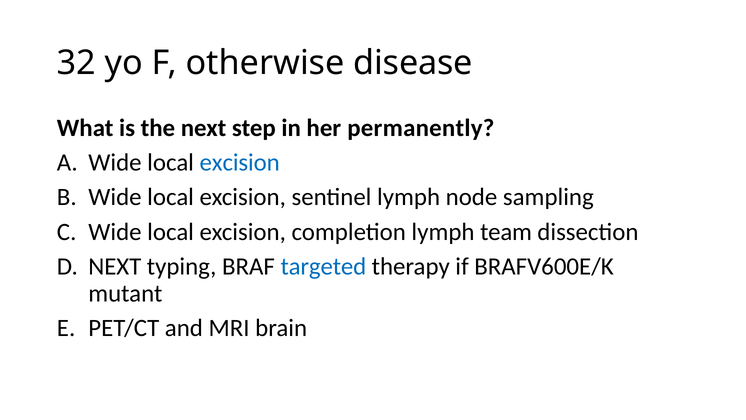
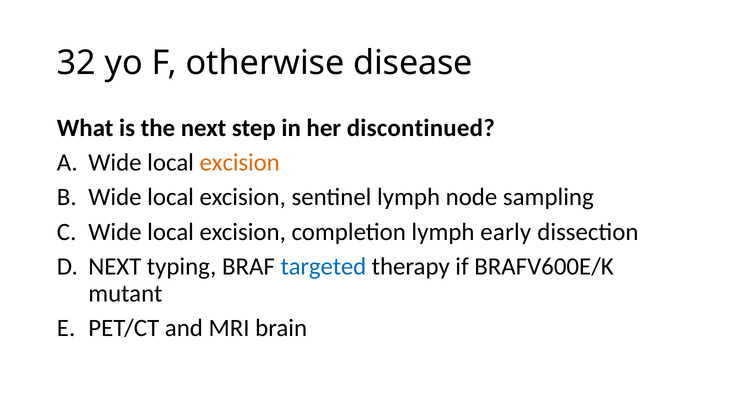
permanently: permanently -> discontinued
excision at (240, 162) colour: blue -> orange
team: team -> early
